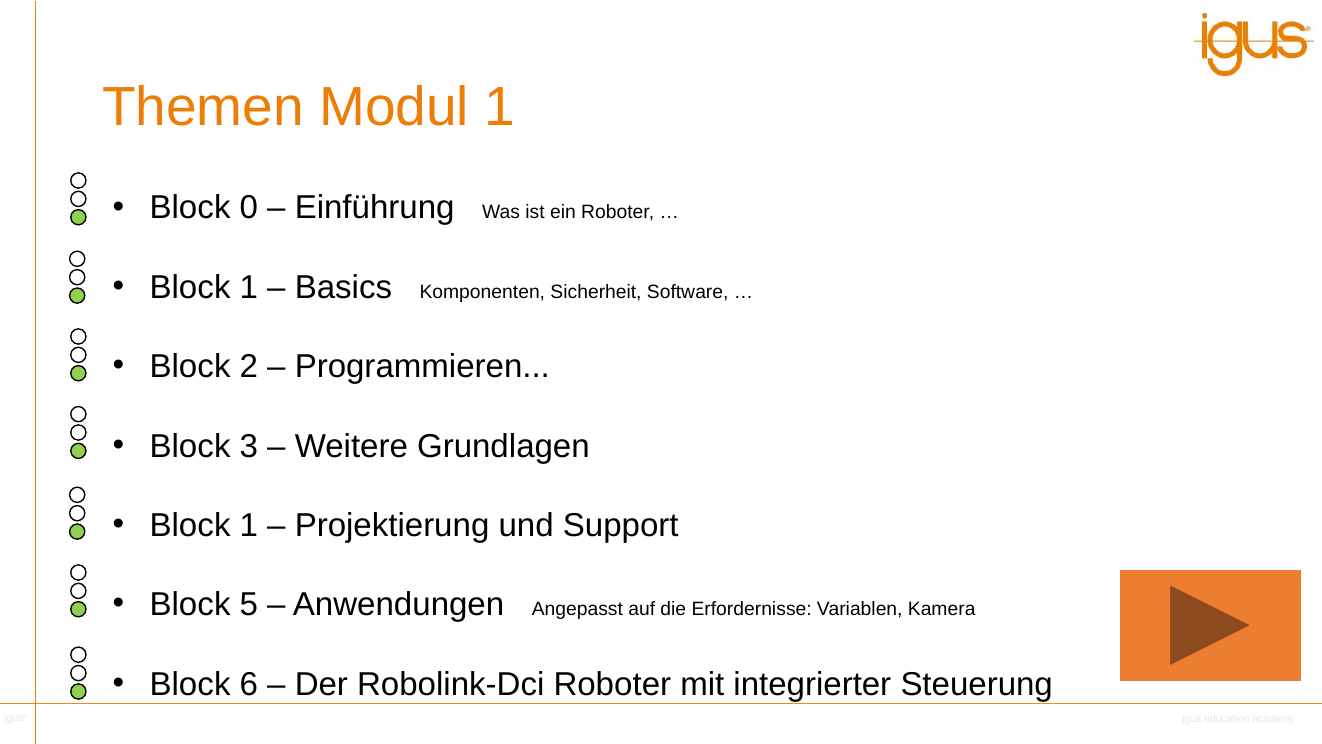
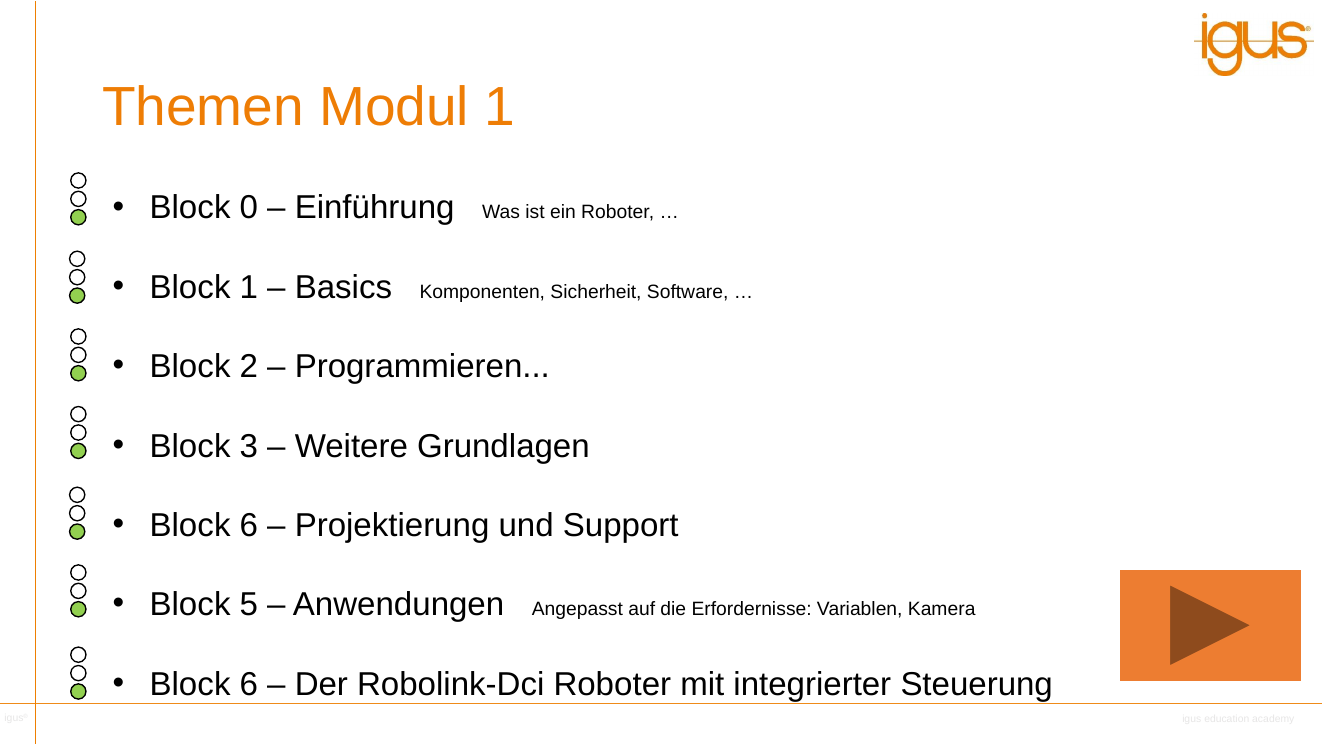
1 at (249, 525): 1 -> 6
